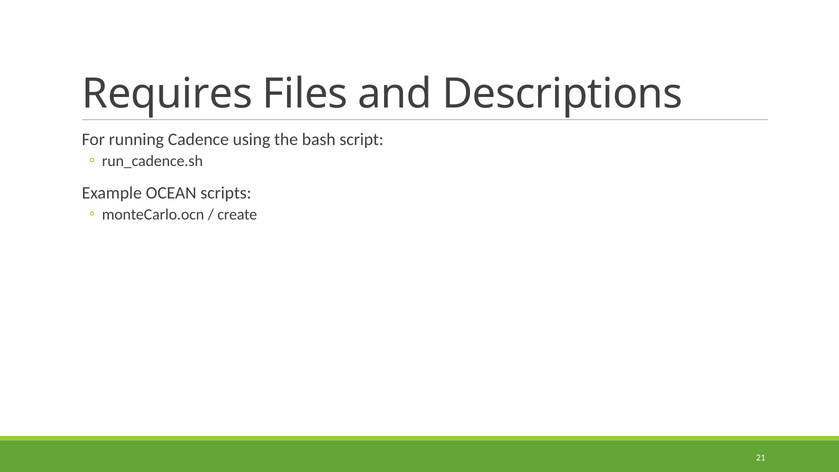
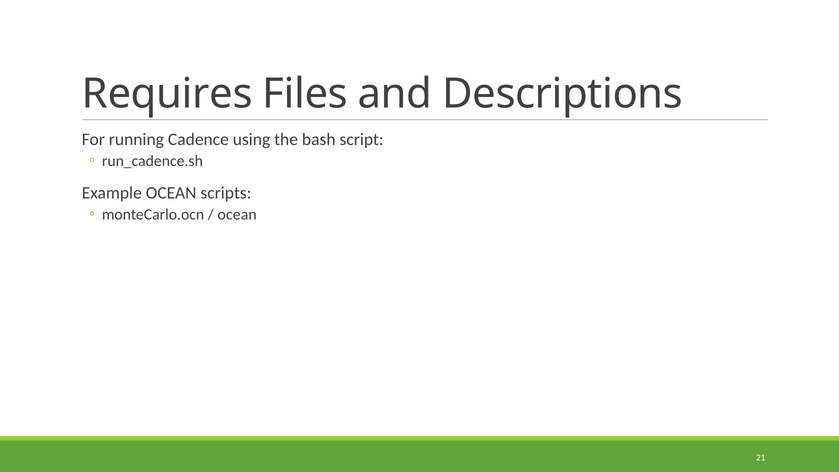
create at (237, 214): create -> ocean
